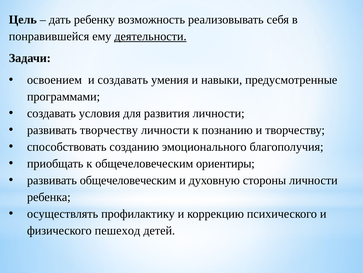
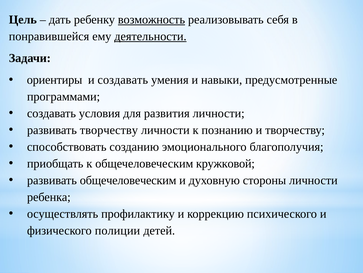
возможность underline: none -> present
освоением: освоением -> ориентиры
ориентиры: ориентиры -> кружковой
пешеход: пешеход -> полиции
